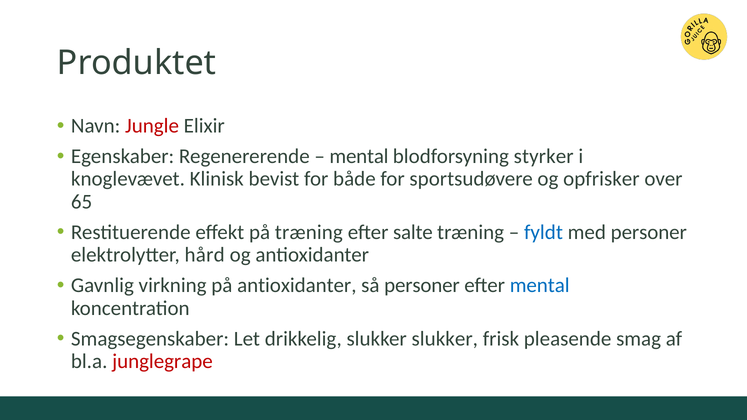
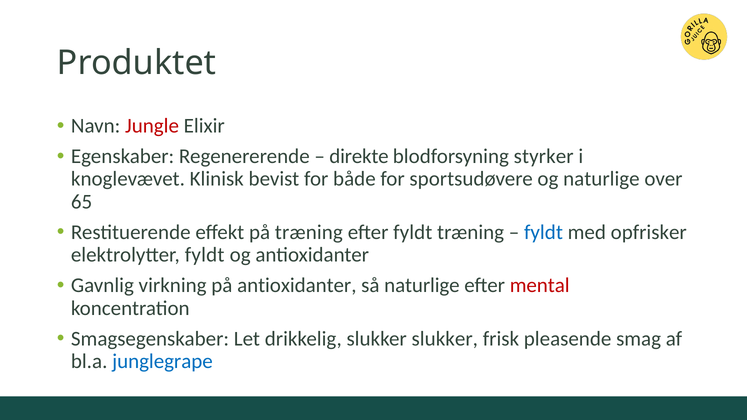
mental at (359, 156): mental -> direkte
og opfrisker: opfrisker -> naturlige
efter salte: salte -> fyldt
med personer: personer -> opfrisker
elektrolytter hård: hård -> fyldt
så personer: personer -> naturlige
mental at (540, 286) colour: blue -> red
junglegrape colour: red -> blue
